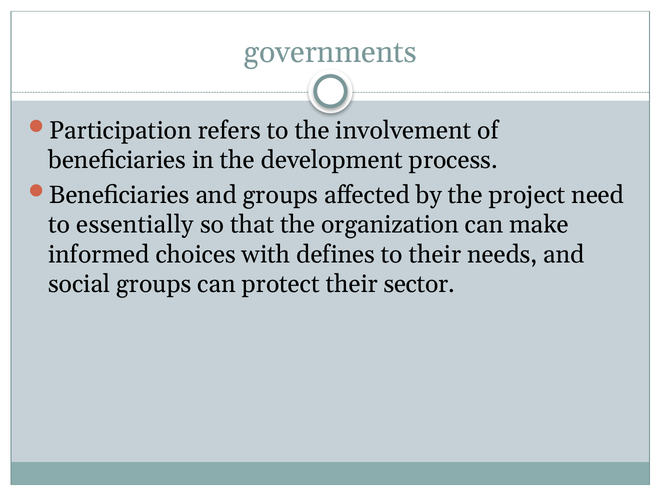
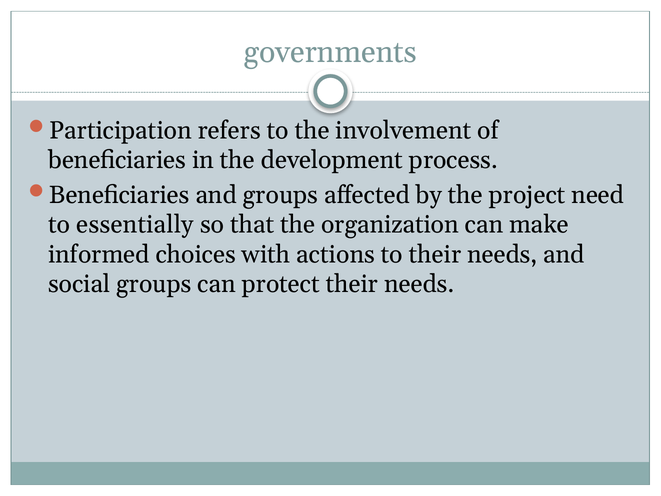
defines: defines -> actions
protect their sector: sector -> needs
